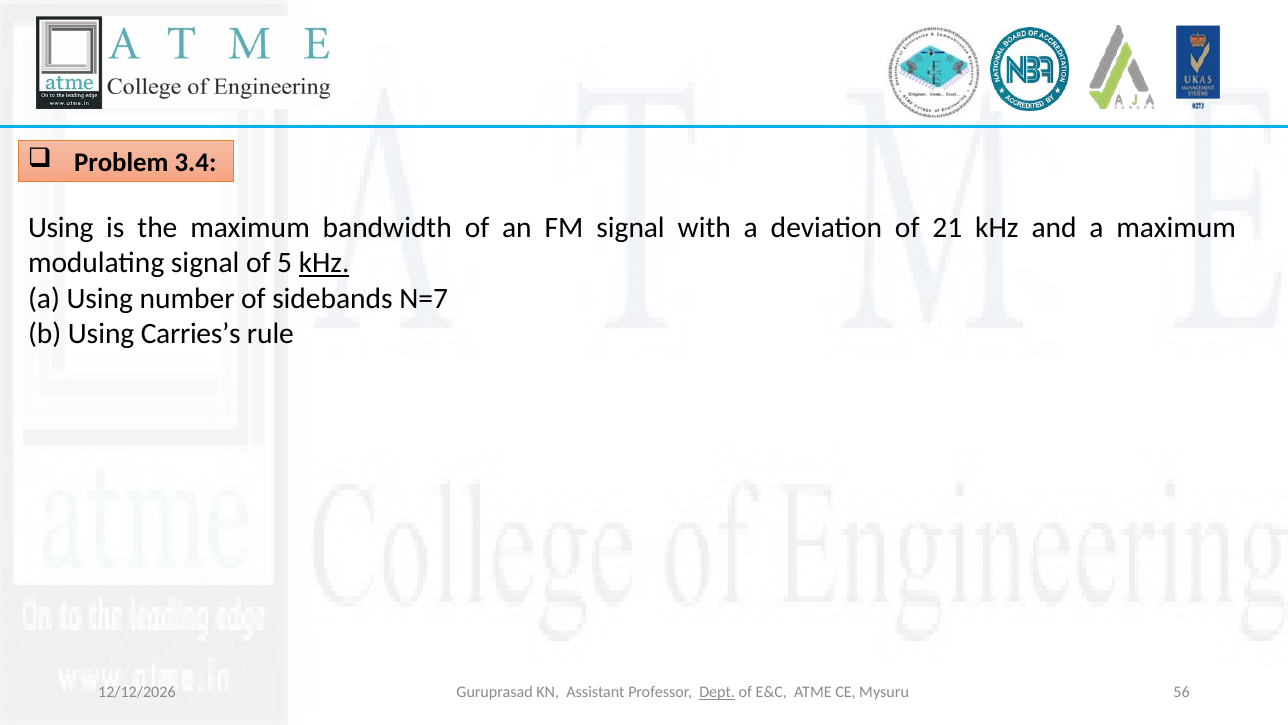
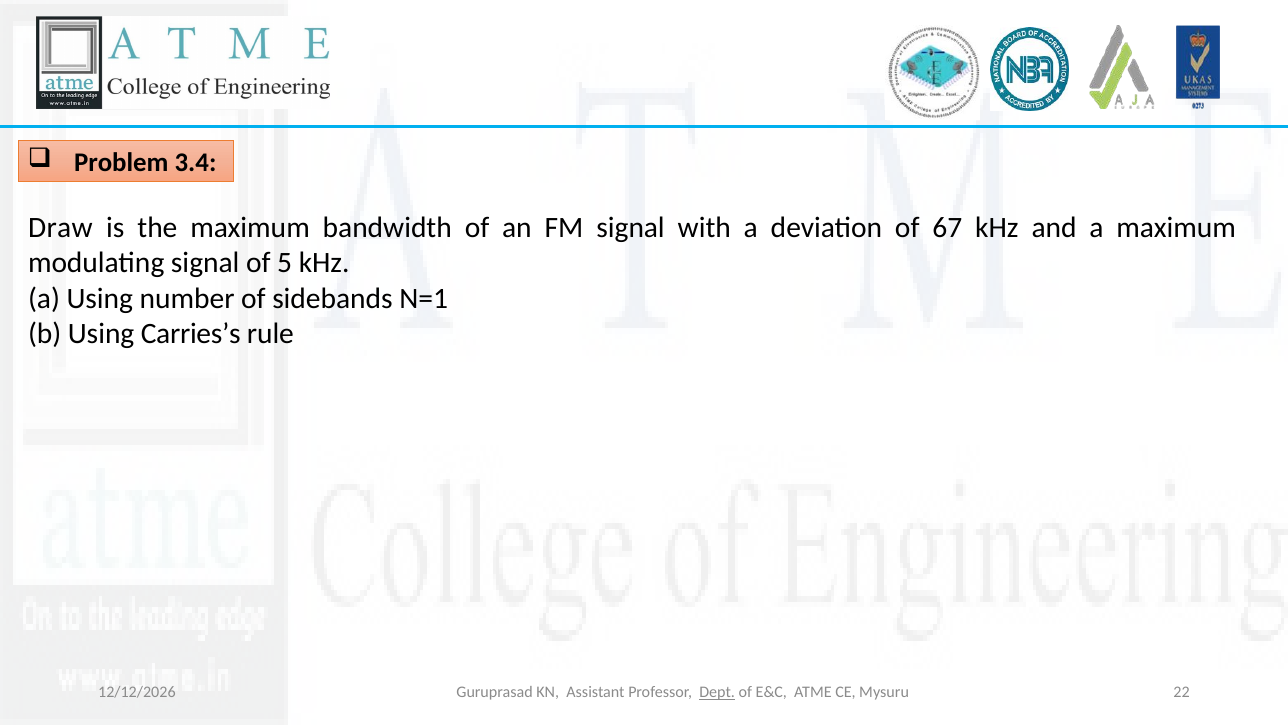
Using at (61, 227): Using -> Draw
21: 21 -> 67
kHz at (324, 263) underline: present -> none
N=7: N=7 -> N=1
56: 56 -> 22
